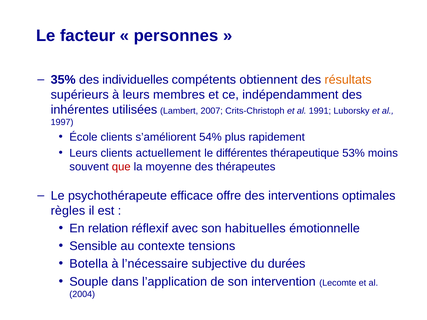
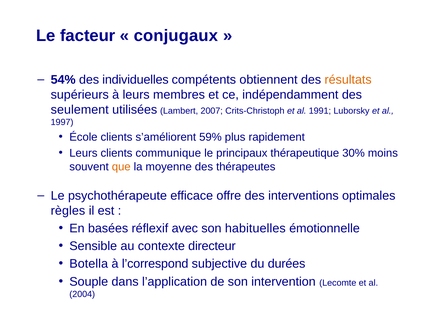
personnes: personnes -> conjugaux
35%: 35% -> 54%
inhérentes: inhérentes -> seulement
54%: 54% -> 59%
actuellement: actuellement -> communique
différentes: différentes -> principaux
53%: 53% -> 30%
que colour: red -> orange
relation: relation -> basées
tensions: tensions -> directeur
l’nécessaire: l’nécessaire -> l’correspond
